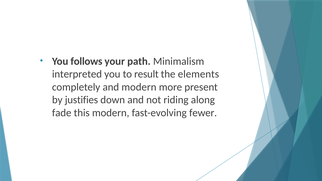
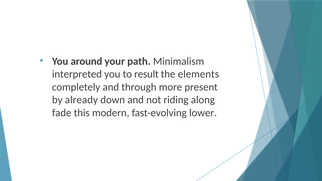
follows: follows -> around
and modern: modern -> through
justifies: justifies -> already
fewer: fewer -> lower
